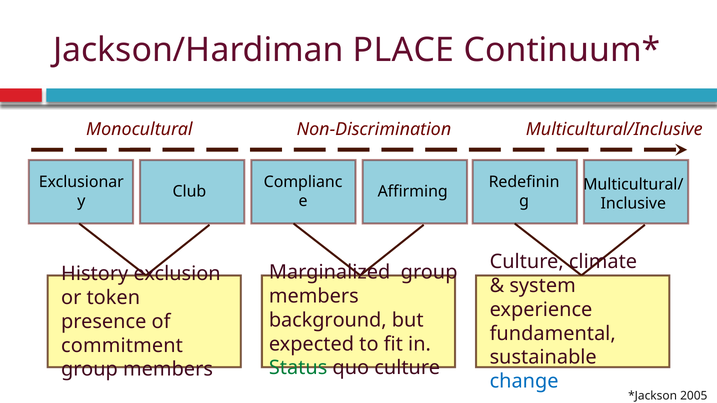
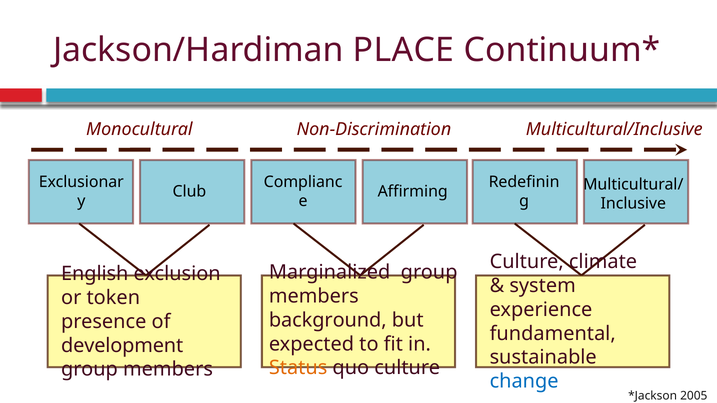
History: History -> English
commitment: commitment -> development
Status colour: green -> orange
